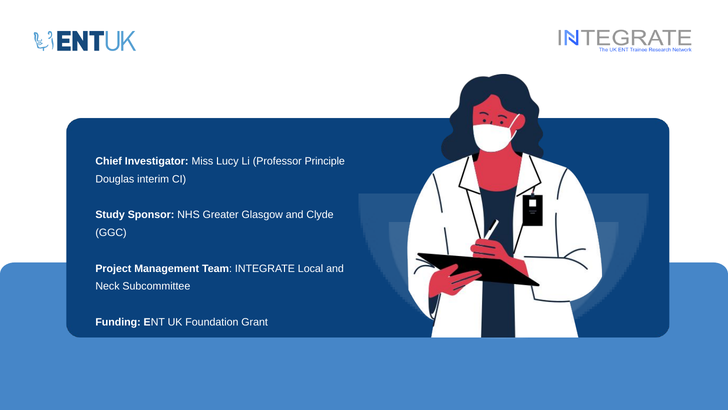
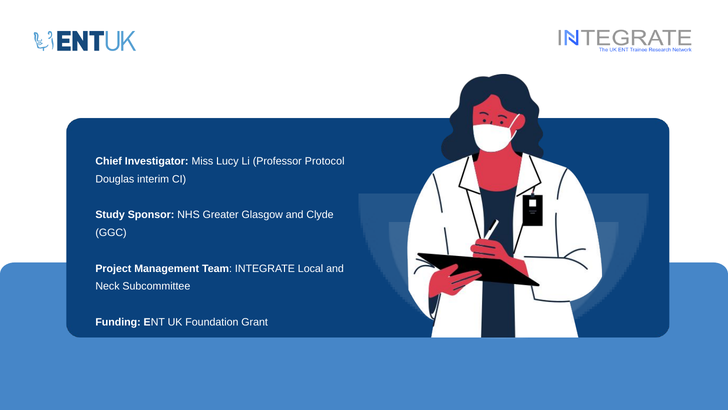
Principle: Principle -> Protocol
